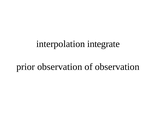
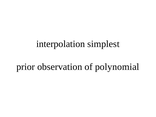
integrate: integrate -> simplest
of observation: observation -> polynomial
